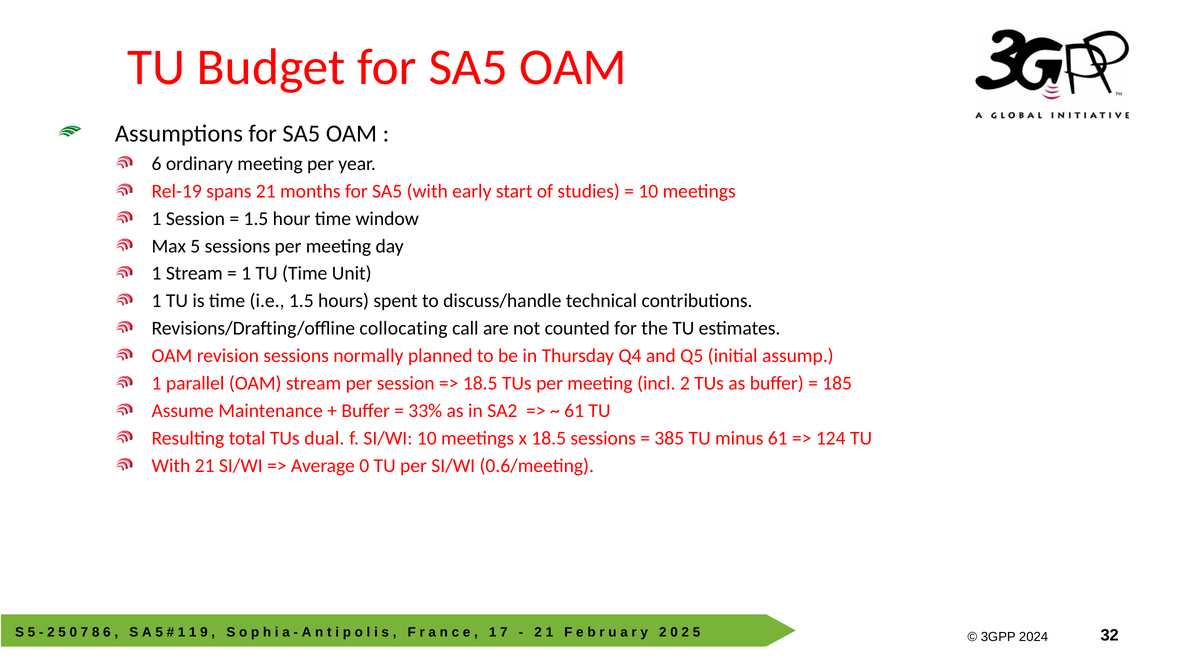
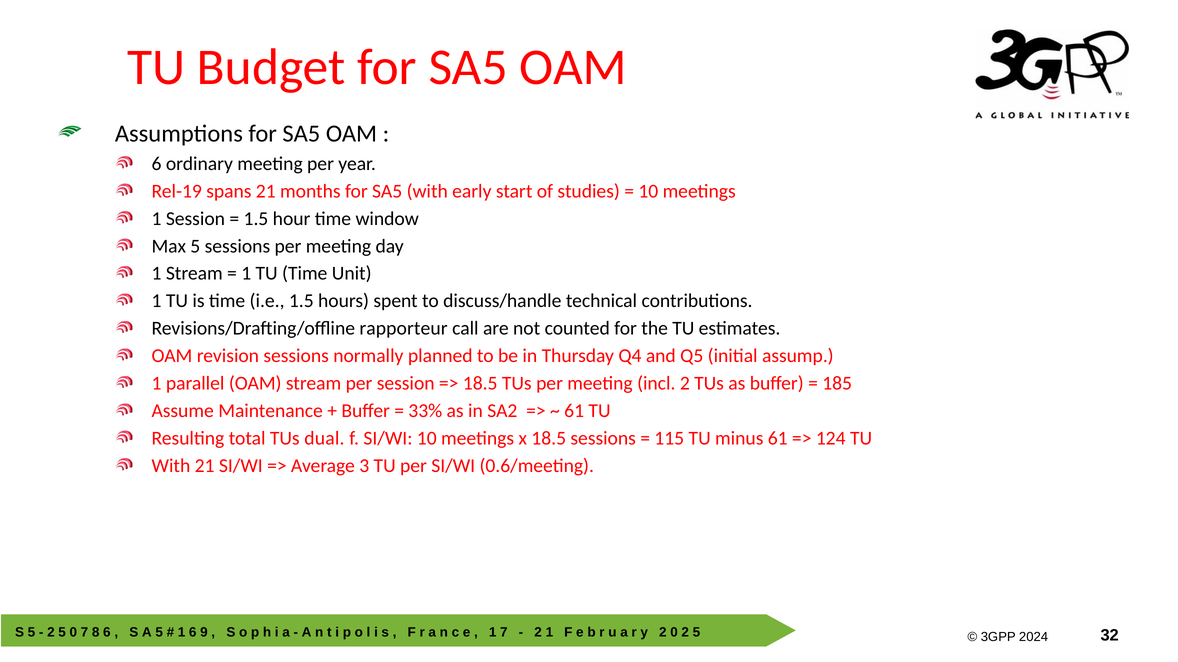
collocating: collocating -> rapporteur
385: 385 -> 115
Average 0: 0 -> 3
1 1: 1 -> 6
